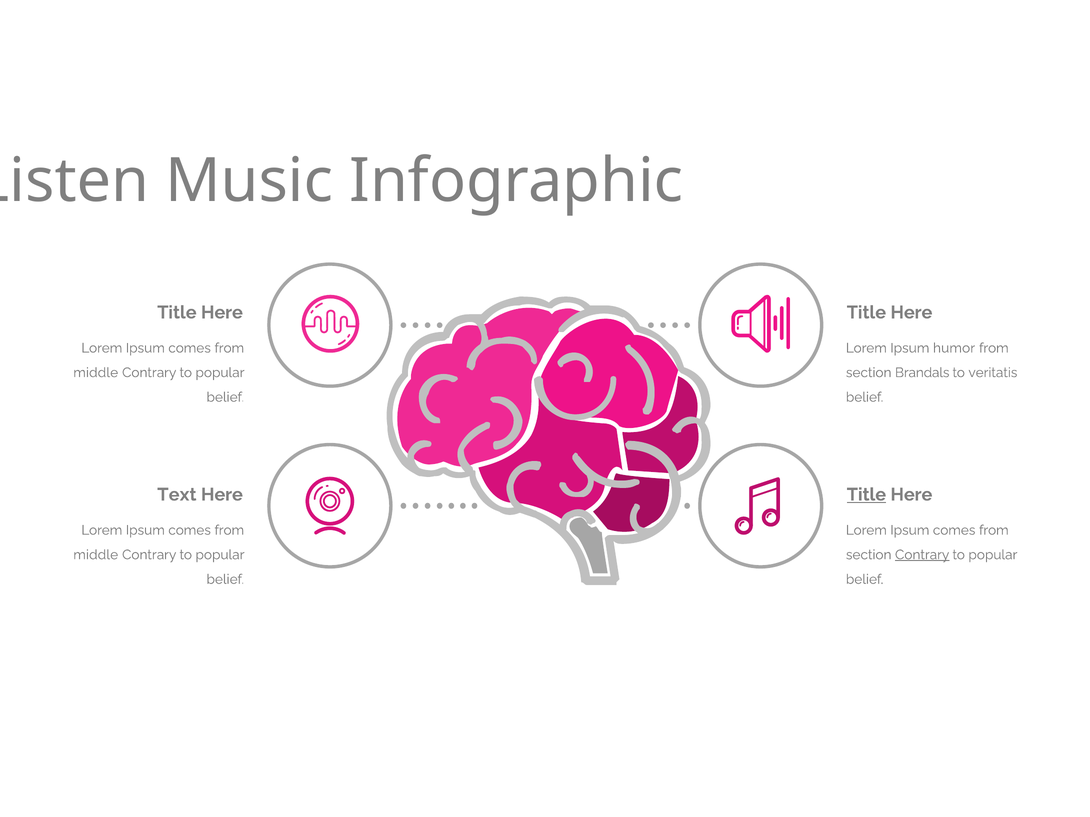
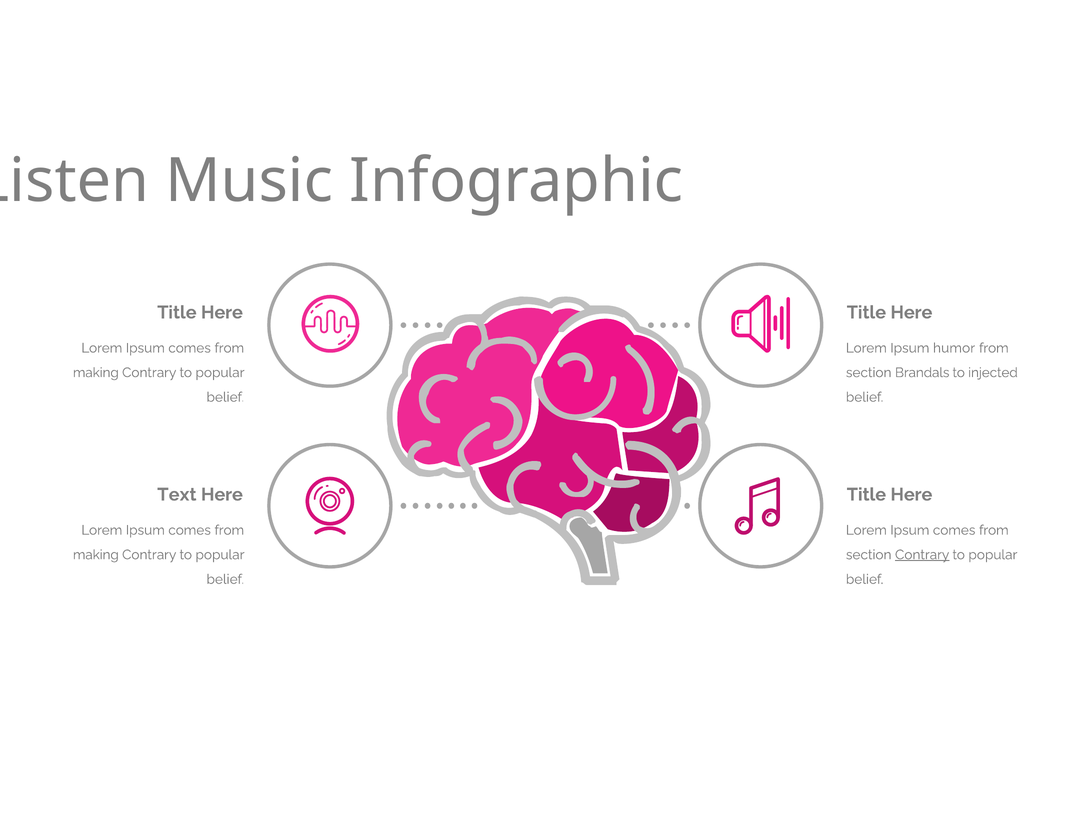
middle at (96, 373): middle -> making
veritatis: veritatis -> injected
Title at (866, 495) underline: present -> none
middle at (96, 555): middle -> making
